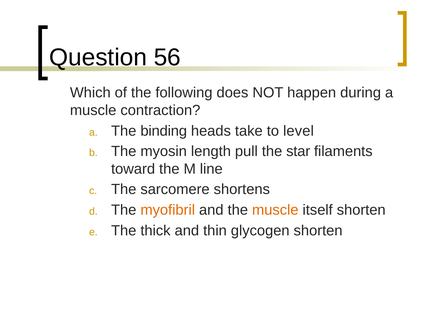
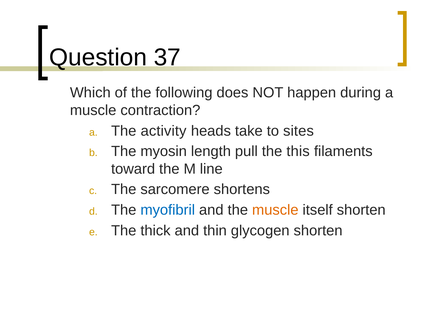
56: 56 -> 37
binding: binding -> activity
level: level -> sites
star: star -> this
myofibril colour: orange -> blue
